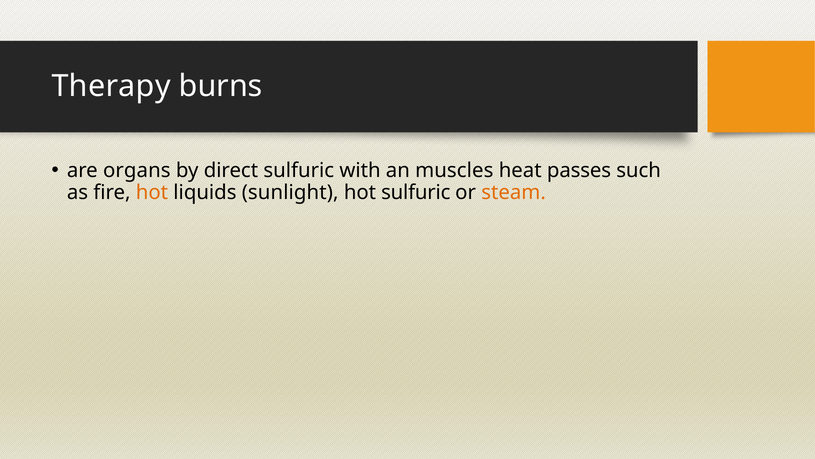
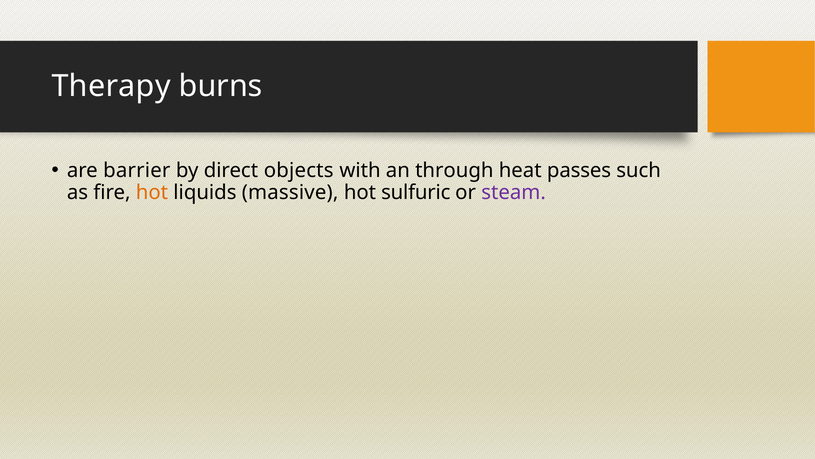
organs: organs -> barrier
direct sulfuric: sulfuric -> objects
muscles: muscles -> through
sunlight: sunlight -> massive
steam colour: orange -> purple
